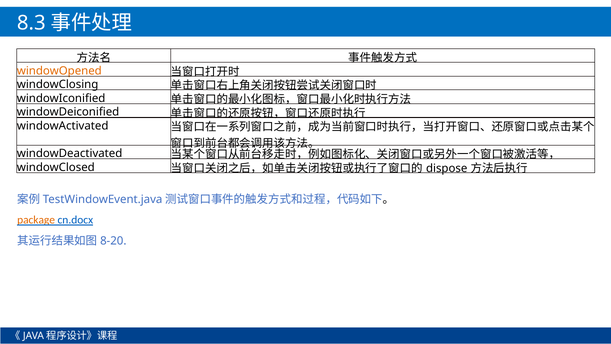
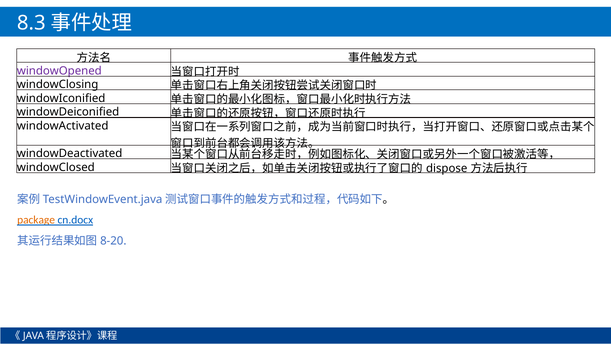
windowOpened colour: orange -> purple
